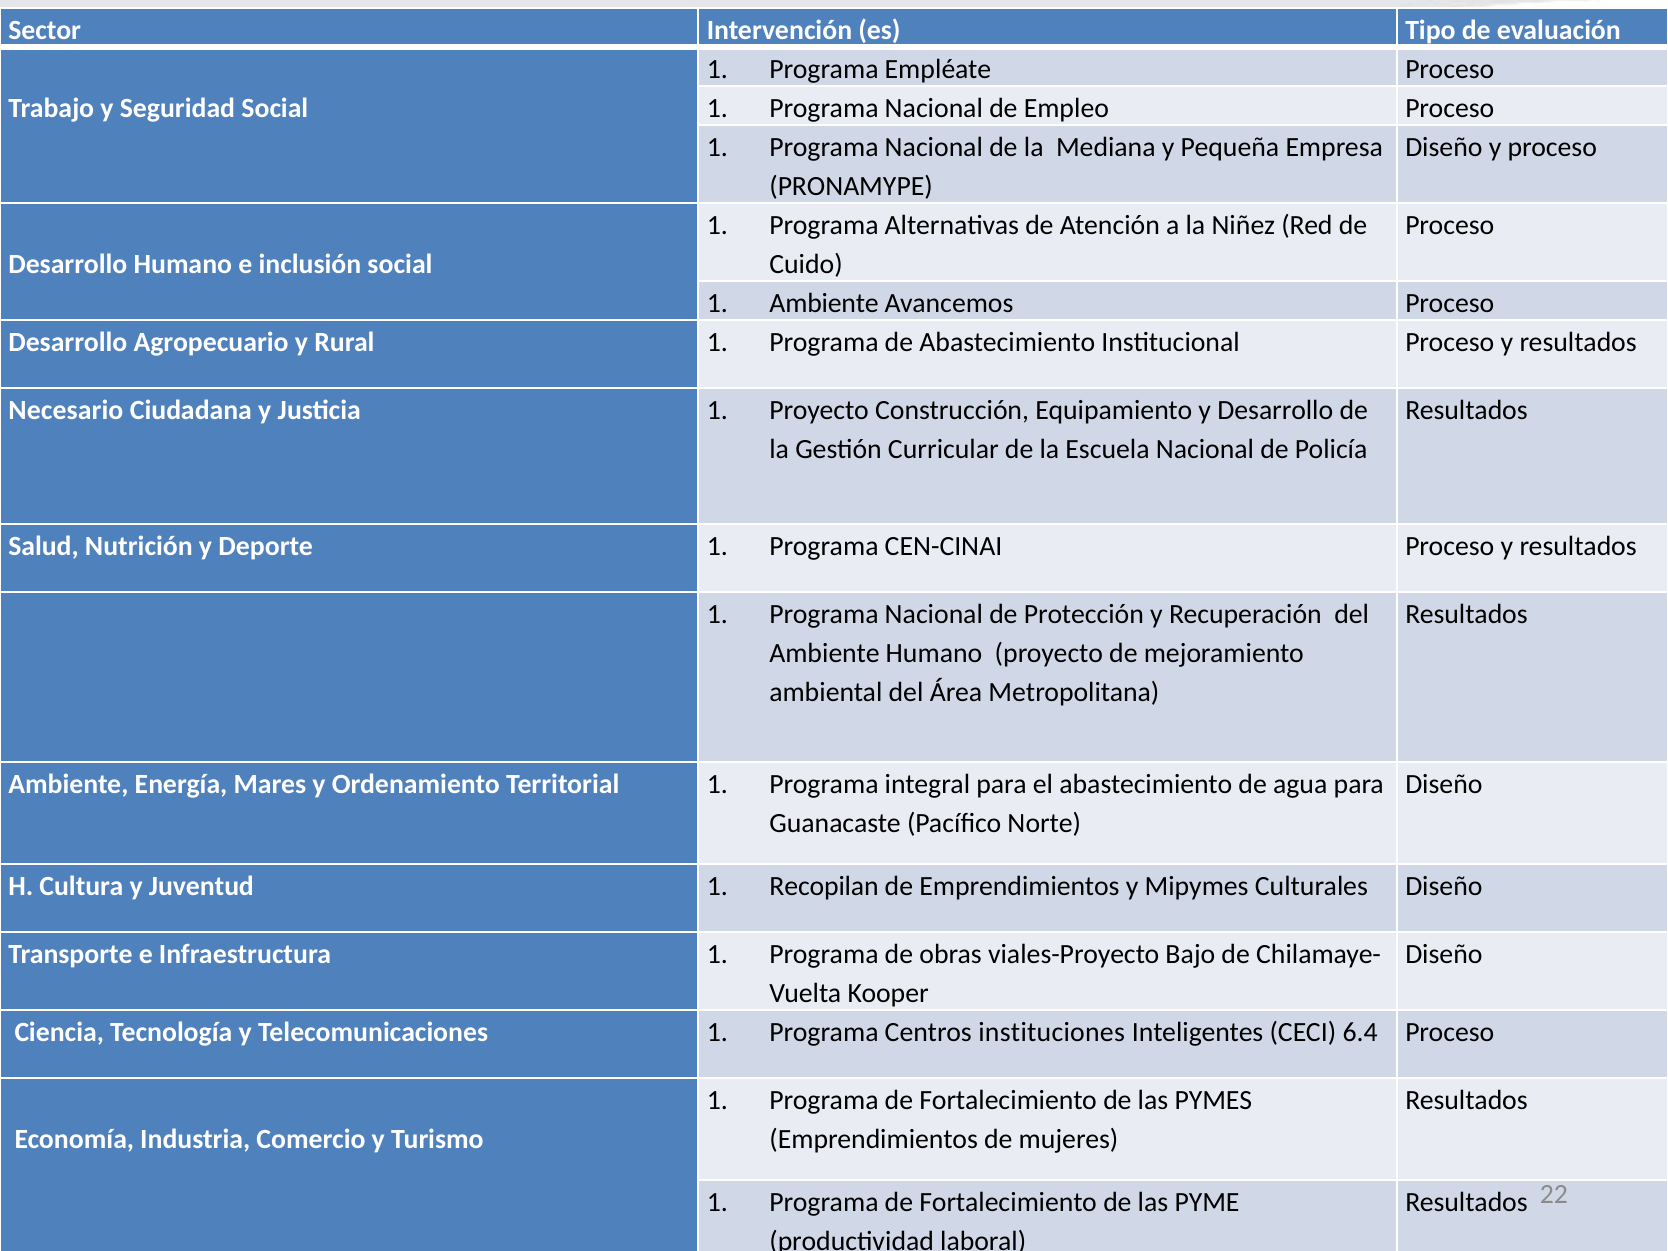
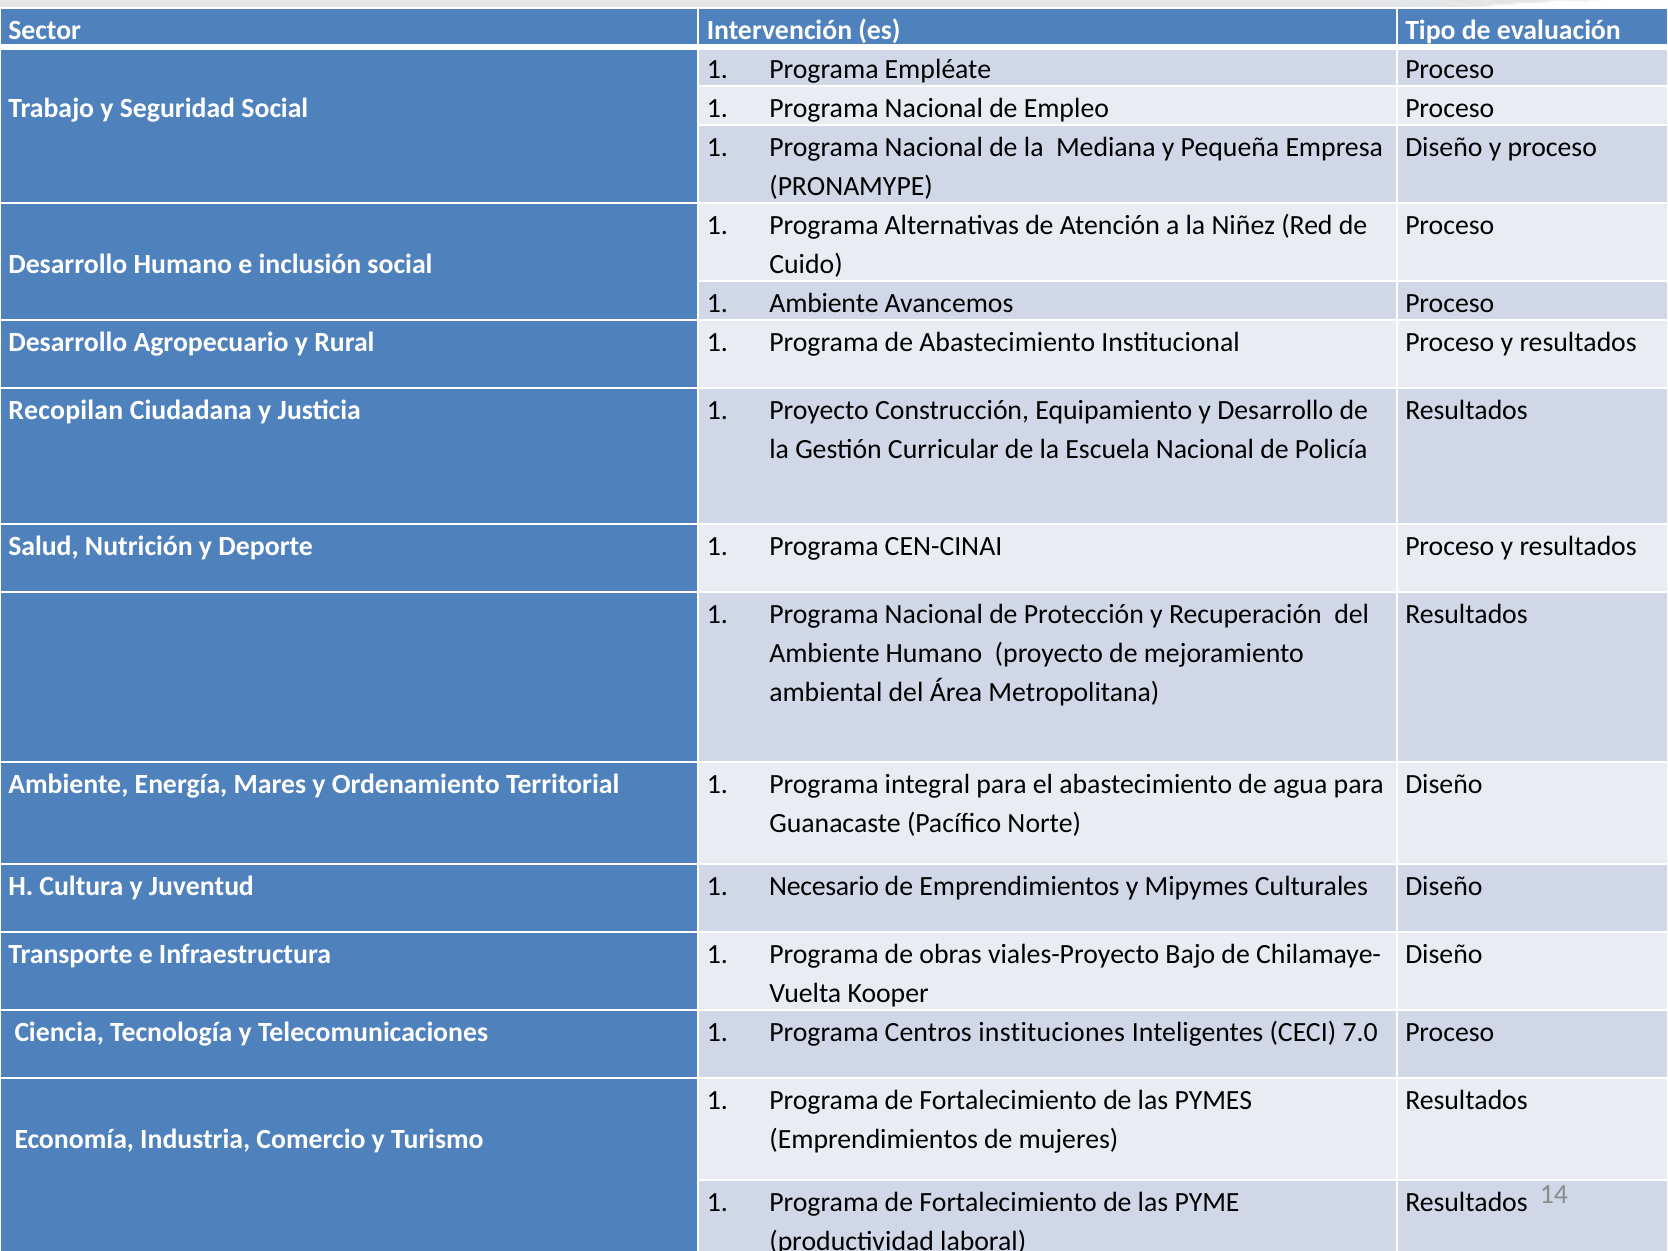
Necesario: Necesario -> Recopilan
Recopilan: Recopilan -> Necesario
6.4: 6.4 -> 7.0
22: 22 -> 14
